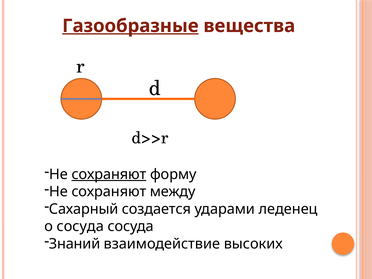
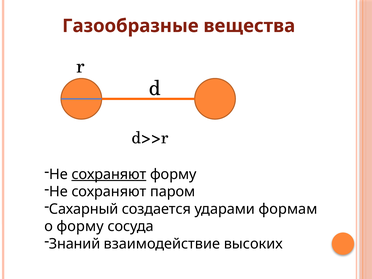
Газообразные underline: present -> none
между: между -> паром
леденец: леденец -> формам
о сосуда: сосуда -> форму
